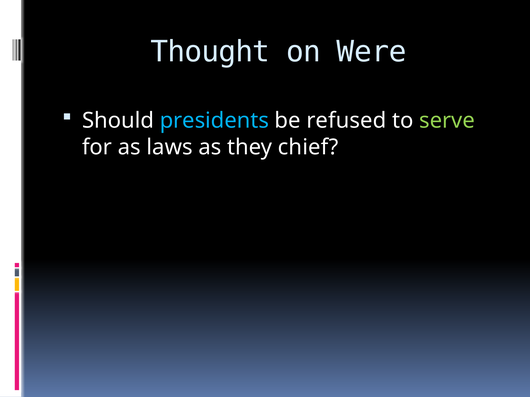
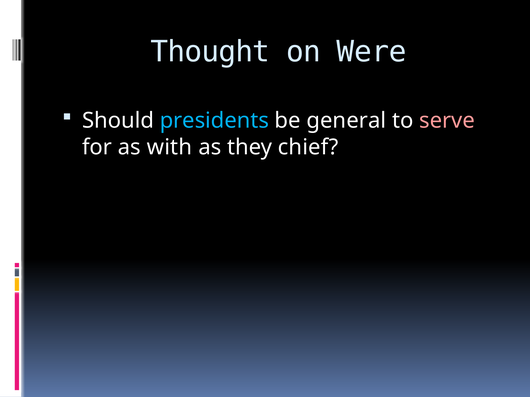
refused: refused -> general
serve colour: light green -> pink
laws: laws -> with
